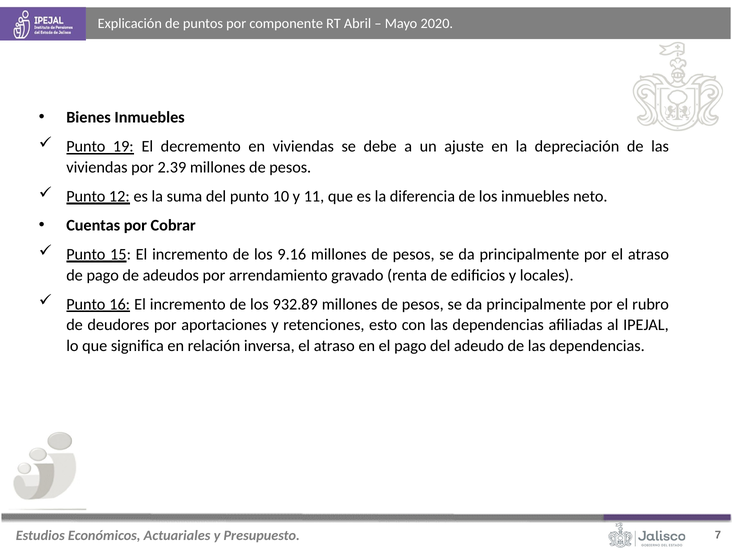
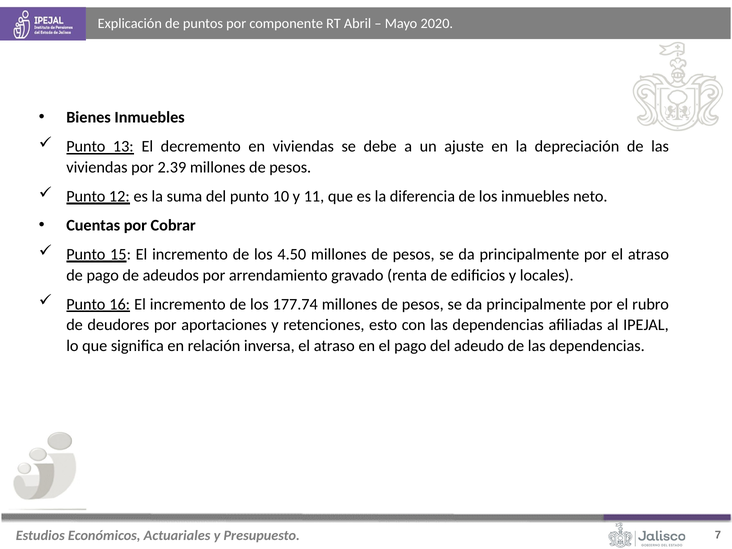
19: 19 -> 13
9.16: 9.16 -> 4.50
932.89: 932.89 -> 177.74
